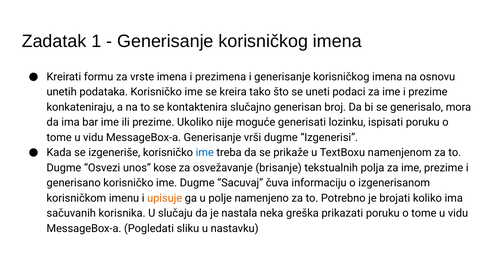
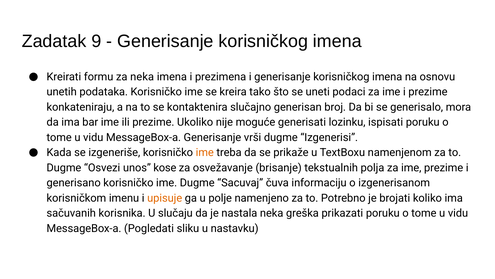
1: 1 -> 9
za vrste: vrste -> neka
ime at (205, 152) colour: blue -> orange
